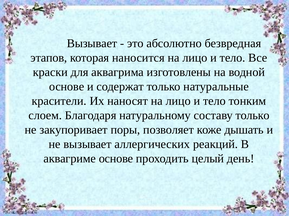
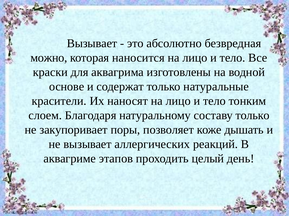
этапов: этапов -> можно
аквагриме основе: основе -> этапов
